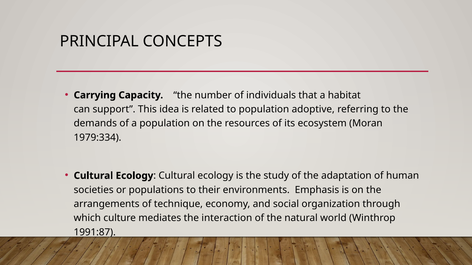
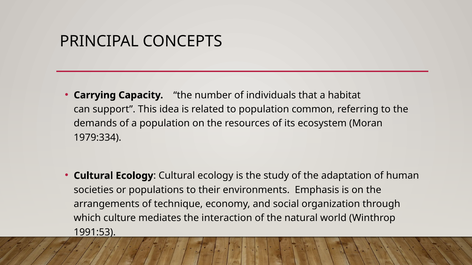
adoptive: adoptive -> common
1991:87: 1991:87 -> 1991:53
